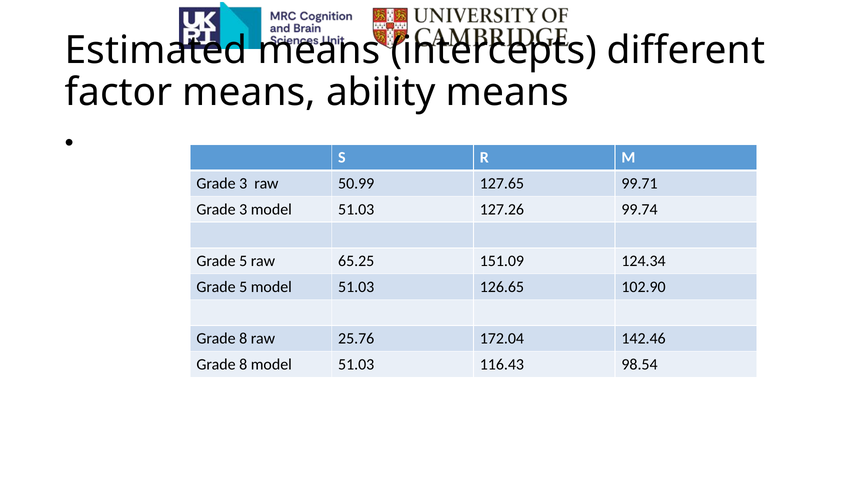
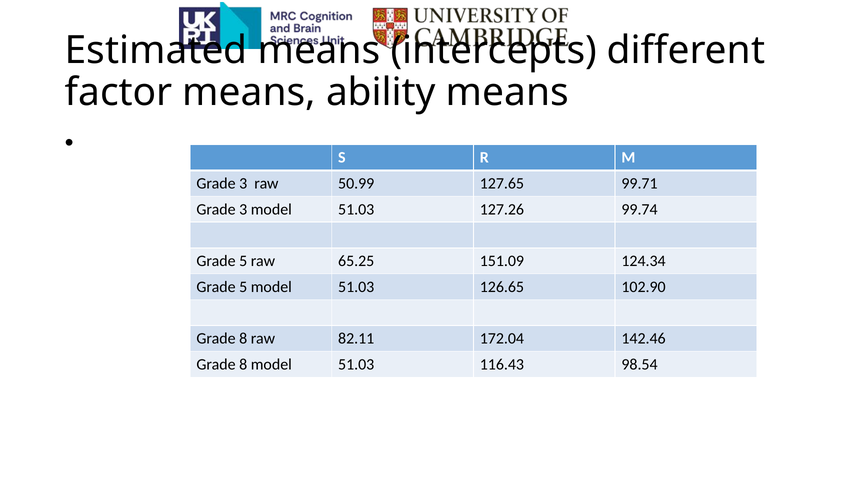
25.76: 25.76 -> 82.11
